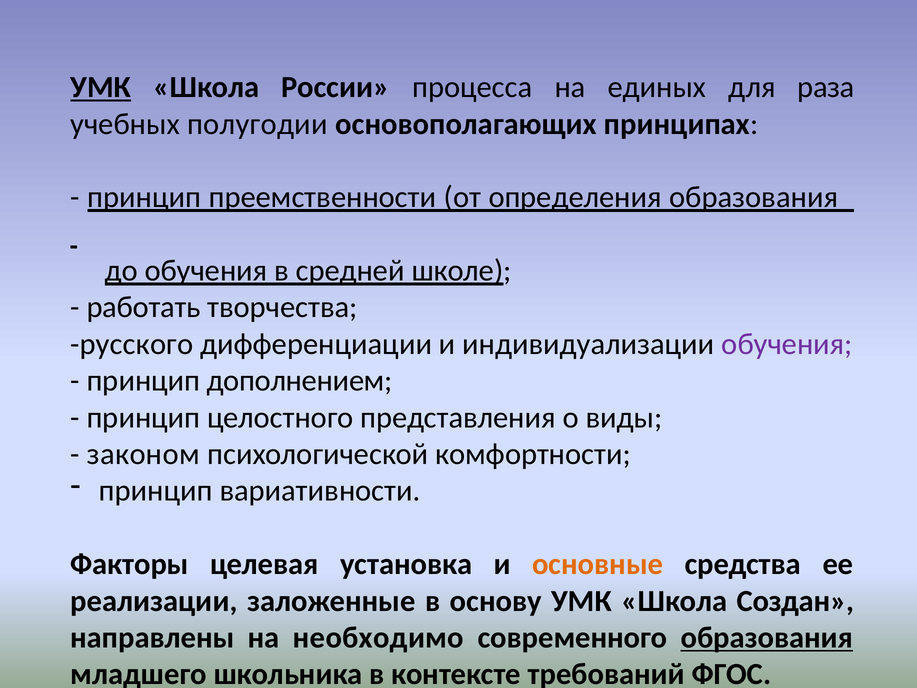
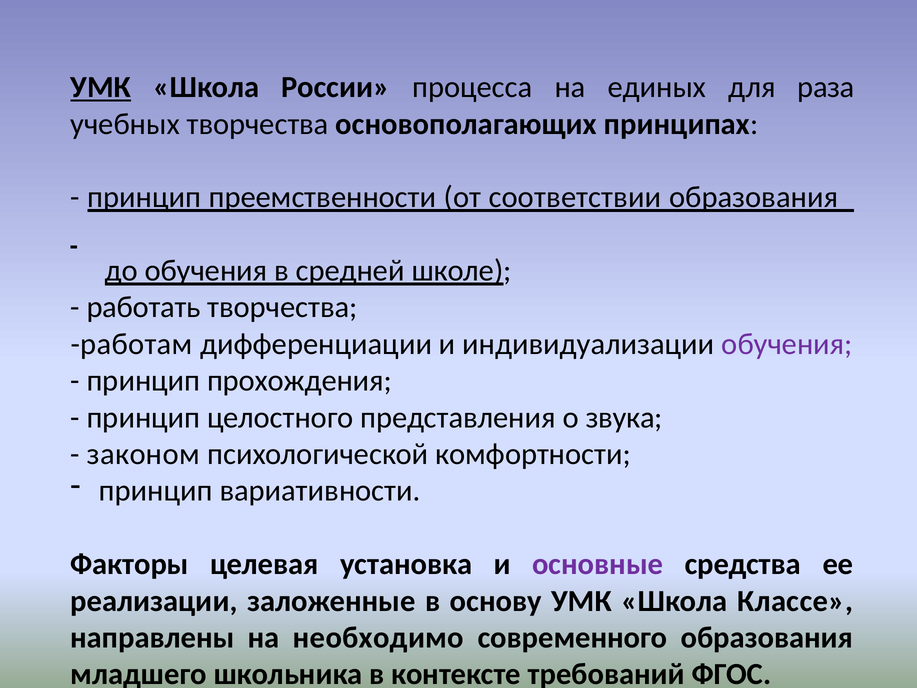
учебных полугодии: полугодии -> творчества
определения: определения -> соответствии
русского: русского -> работам
дополнением: дополнением -> прохождения
виды: виды -> звука
основные colour: orange -> purple
Создан: Создан -> Классе
образования at (767, 637) underline: present -> none
